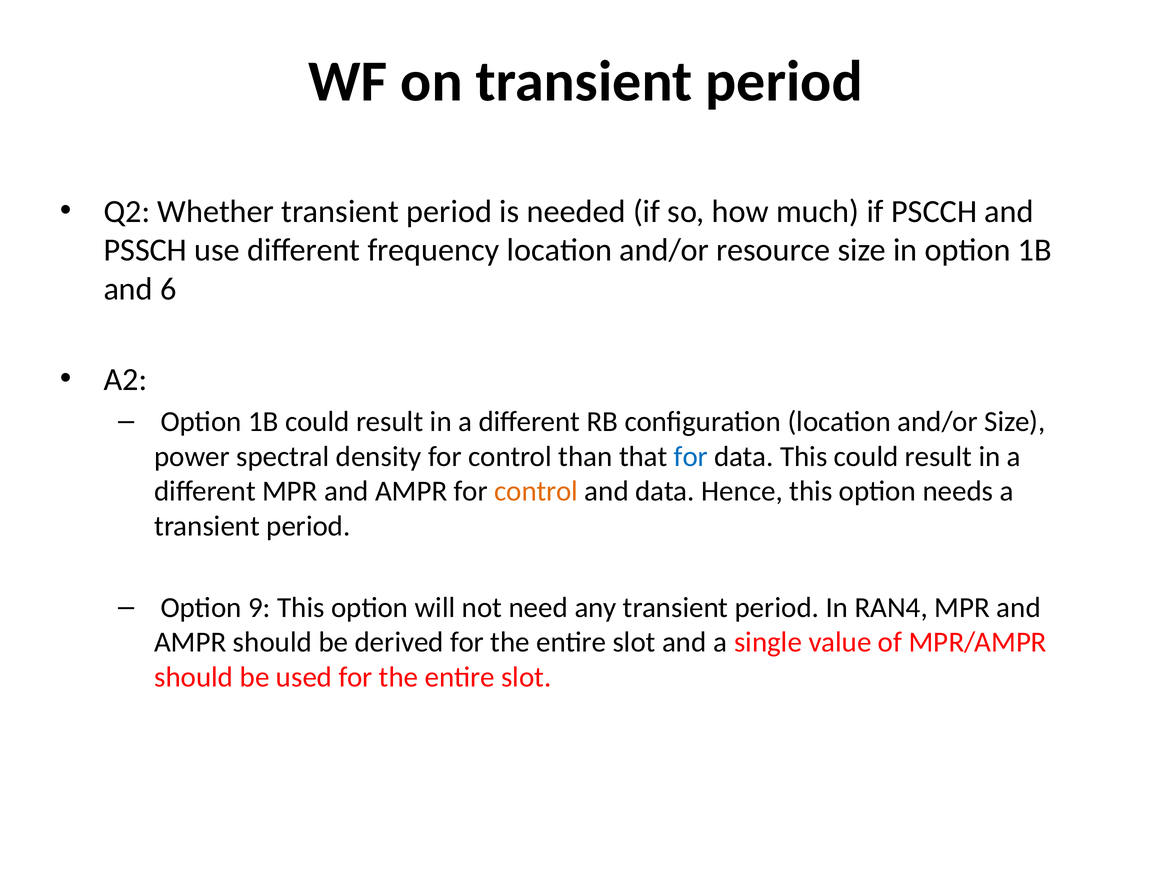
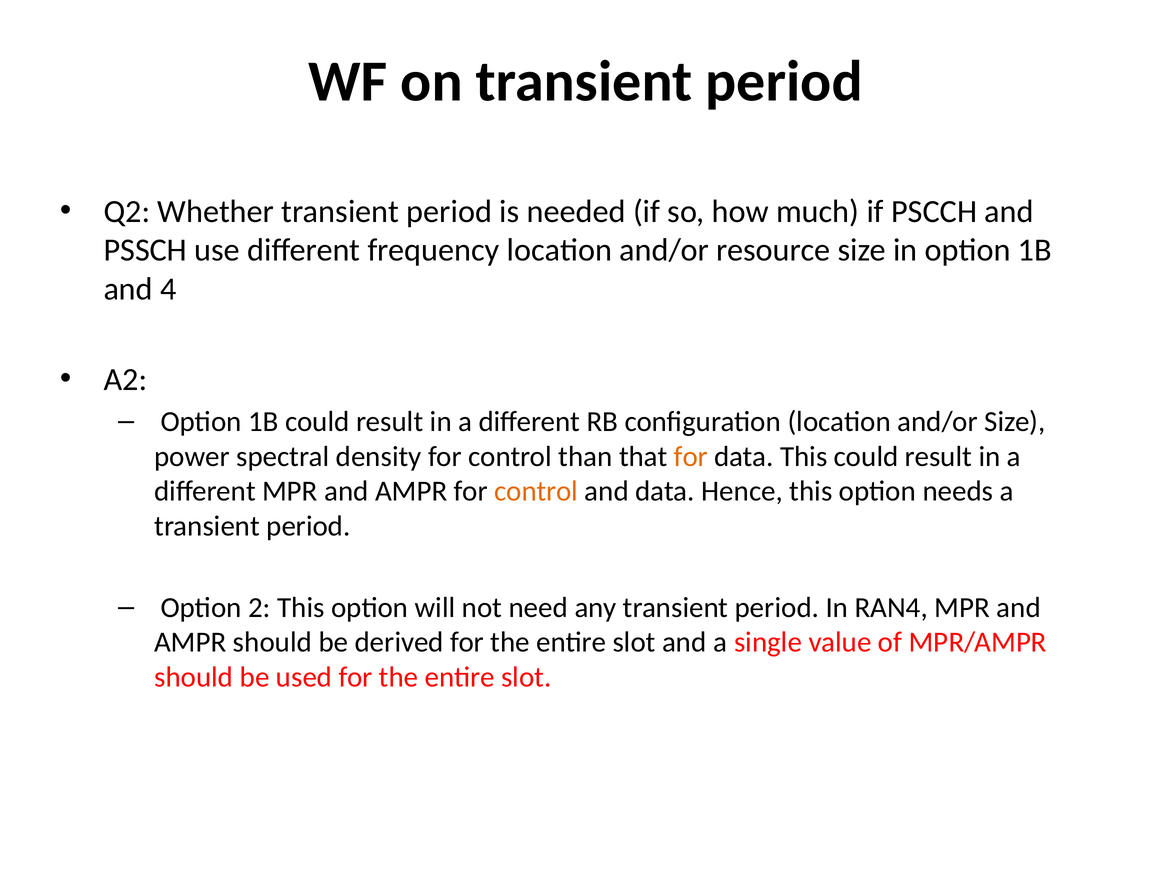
6: 6 -> 4
for at (691, 456) colour: blue -> orange
9: 9 -> 2
